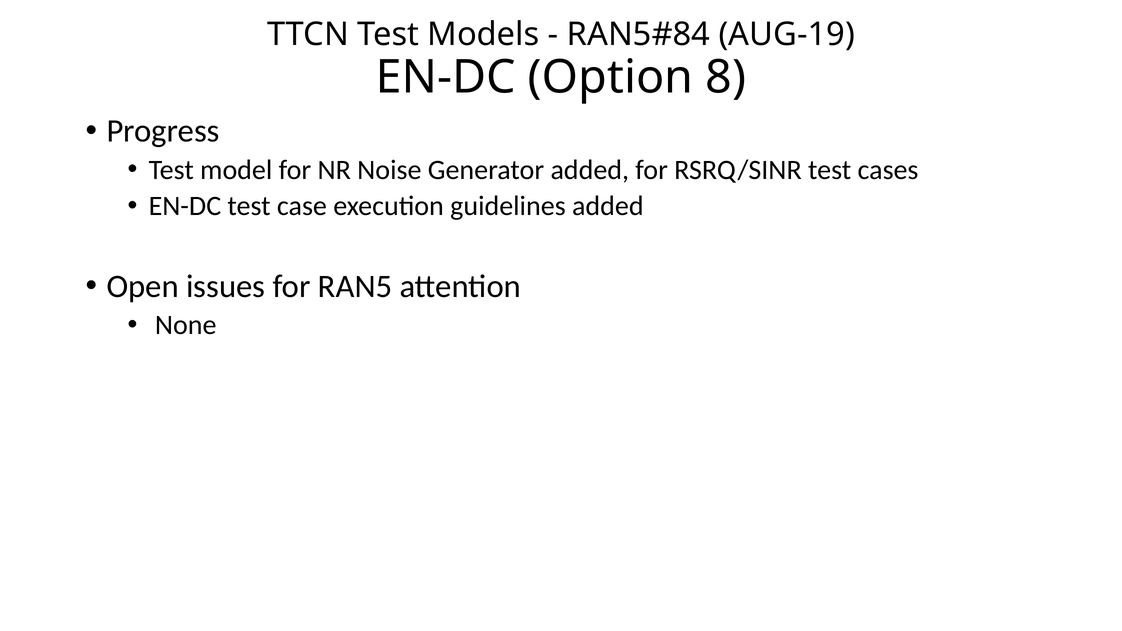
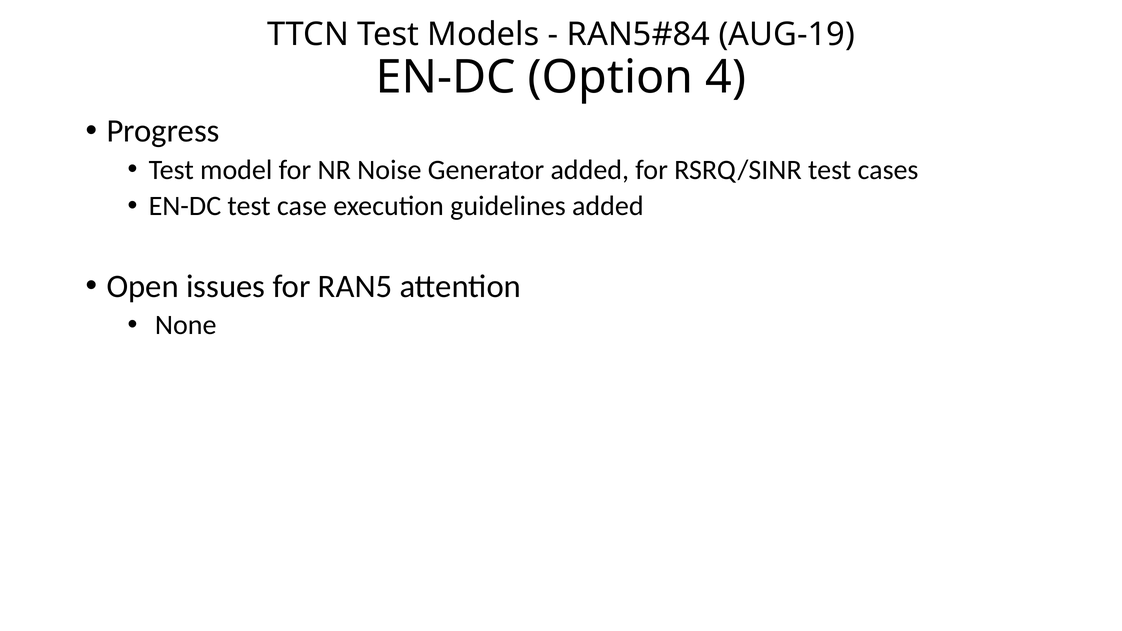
8: 8 -> 4
